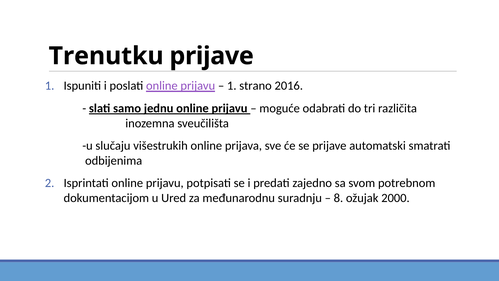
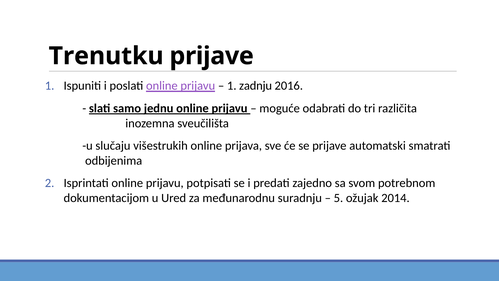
strano: strano -> zadnju
8: 8 -> 5
2000: 2000 -> 2014
